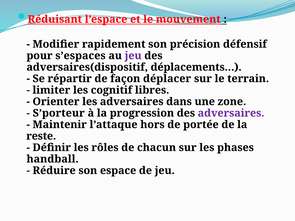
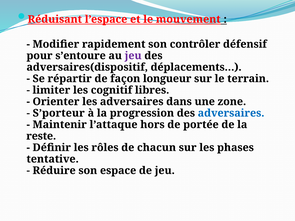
précision: précision -> contrôler
s’espaces: s’espaces -> s’entoure
déplacer: déplacer -> longueur
adversaires at (231, 113) colour: purple -> blue
handball: handball -> tentative
